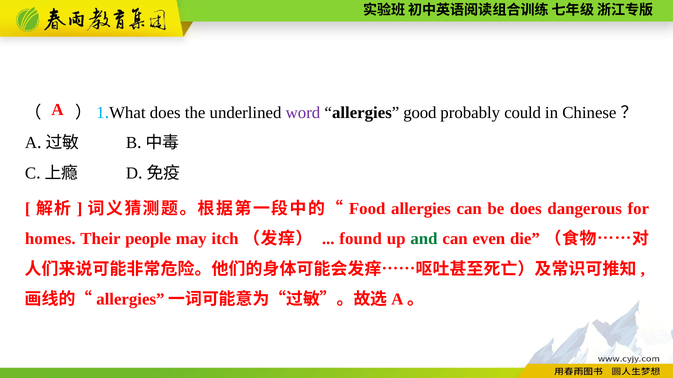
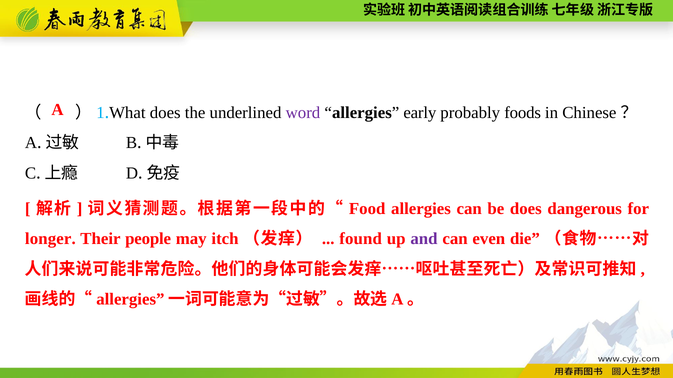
good: good -> early
could: could -> foods
homes: homes -> longer
and colour: green -> purple
